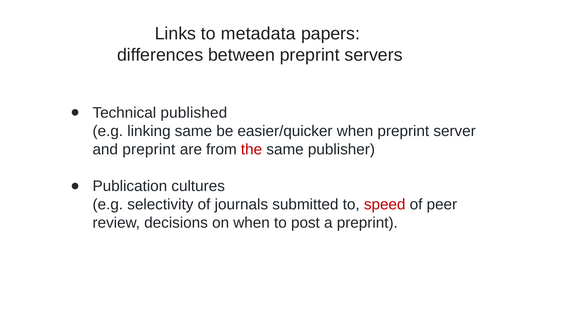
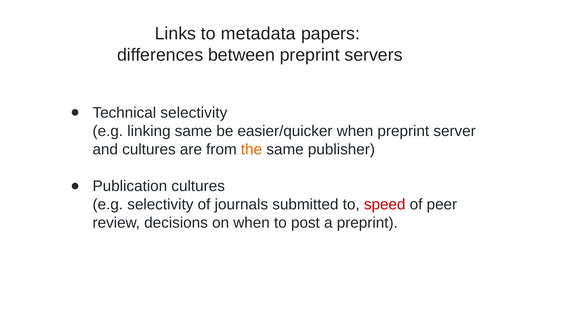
Technical published: published -> selectivity
and preprint: preprint -> cultures
the colour: red -> orange
